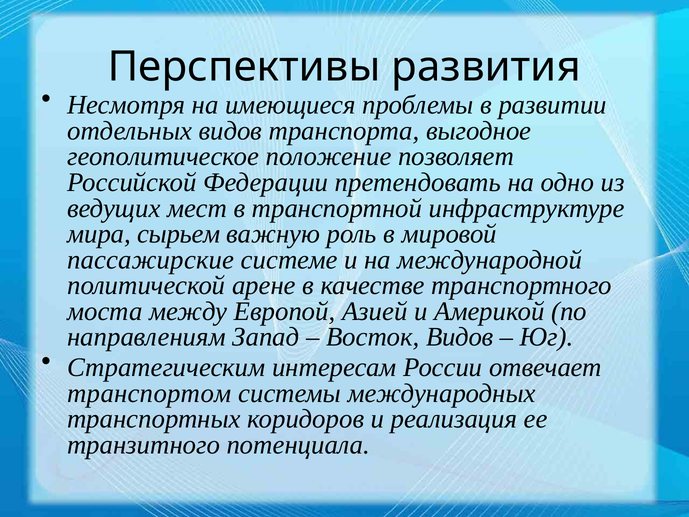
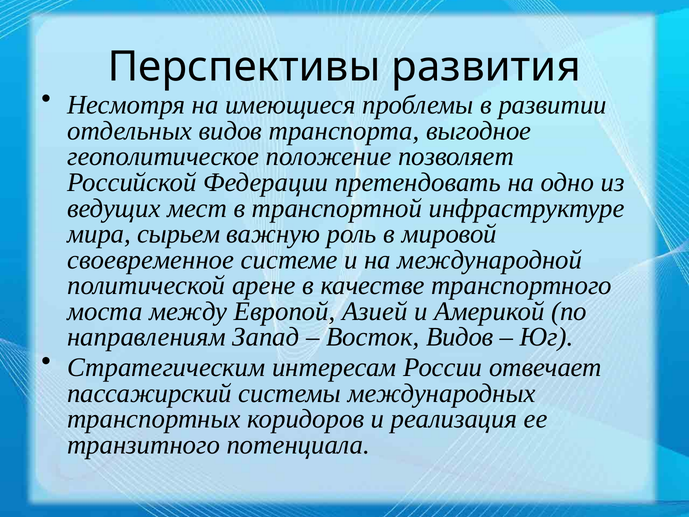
пассажирские: пассажирские -> своевременное
транспортом: транспортом -> пассажирский
